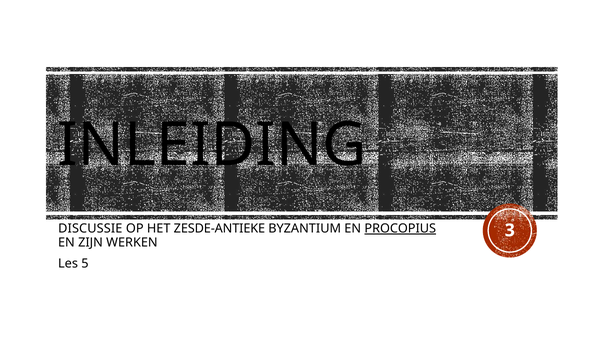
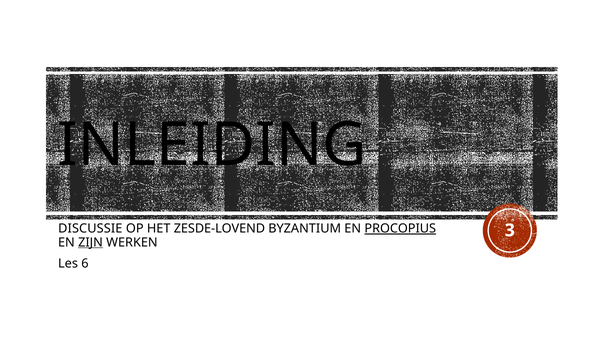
ZESDE-ANTIEKE: ZESDE-ANTIEKE -> ZESDE-LOVEND
ZIJN underline: none -> present
5: 5 -> 6
